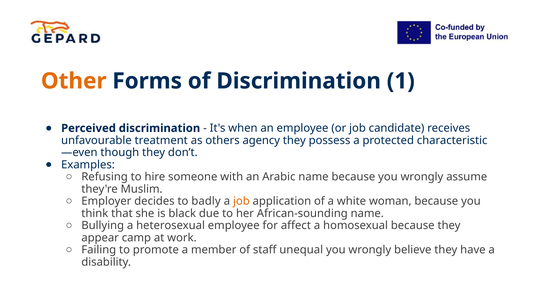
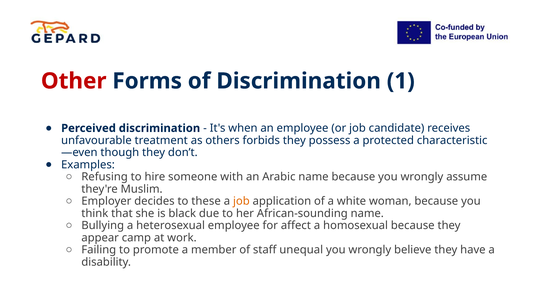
Other colour: orange -> red
agency: agency -> forbids
badly: badly -> these
